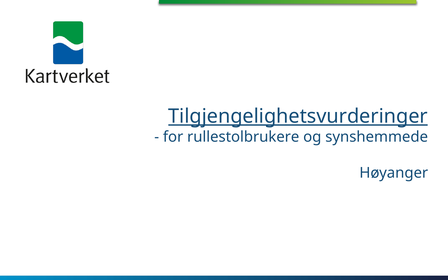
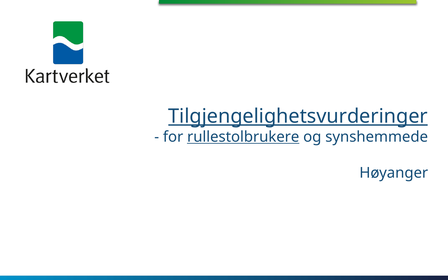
rullestolbrukere underline: none -> present
